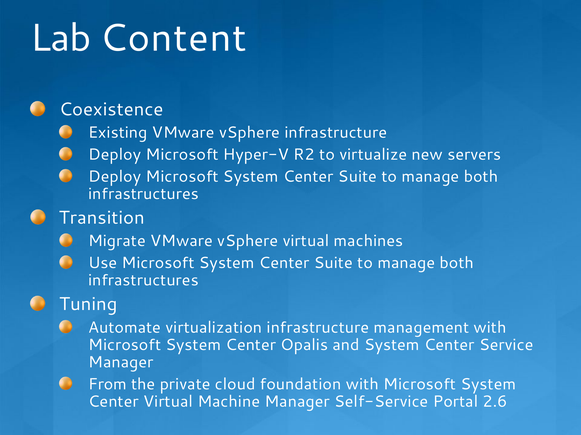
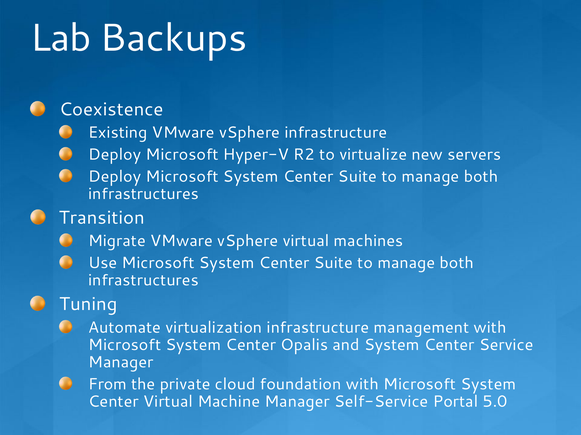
Content: Content -> Backups
2.6: 2.6 -> 5.0
